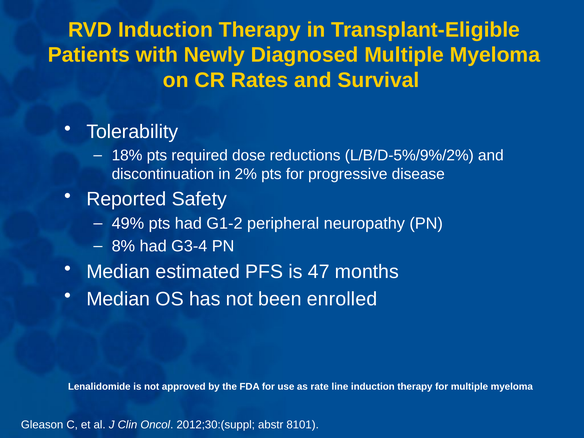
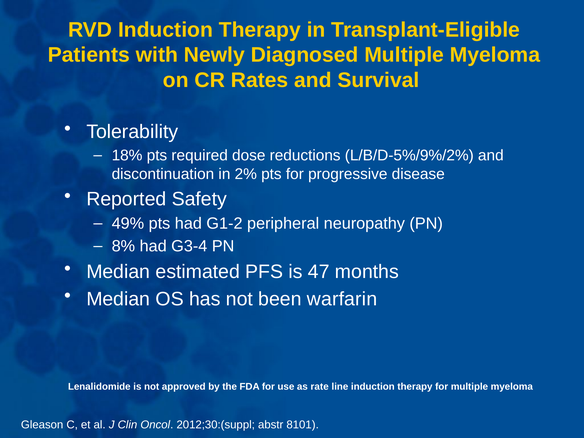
enrolled: enrolled -> warfarin
